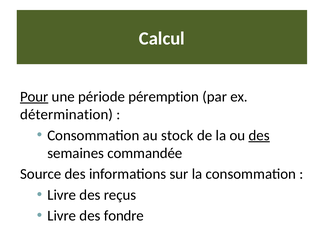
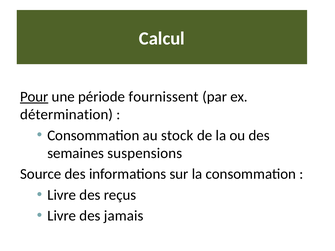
péremption: péremption -> fournissent
des at (259, 135) underline: present -> none
commandée: commandée -> suspensions
fondre: fondre -> jamais
